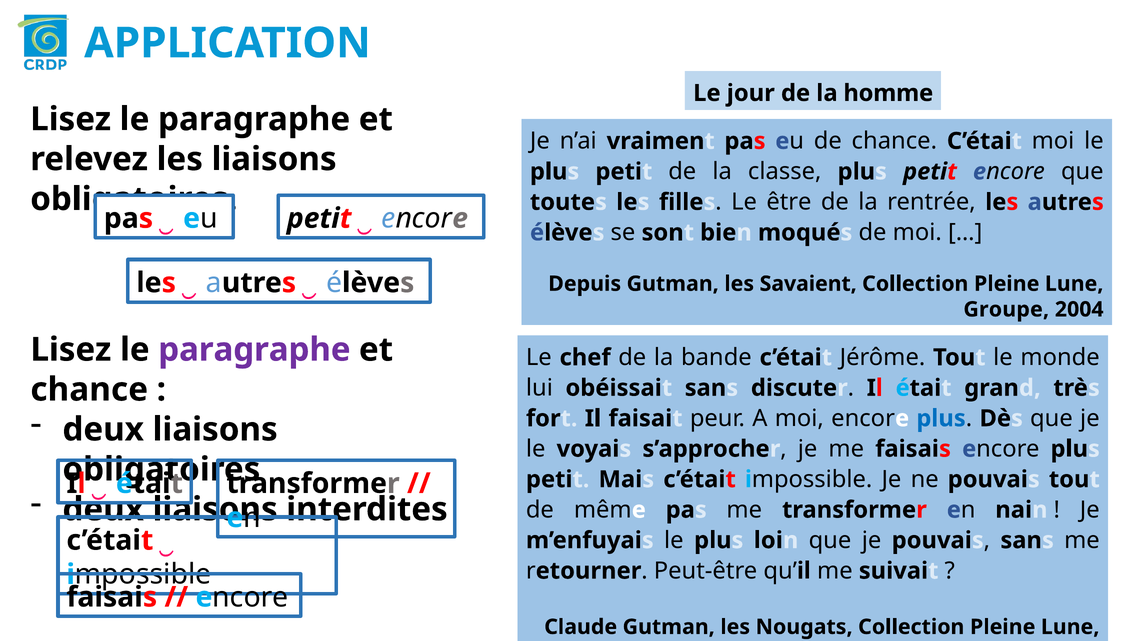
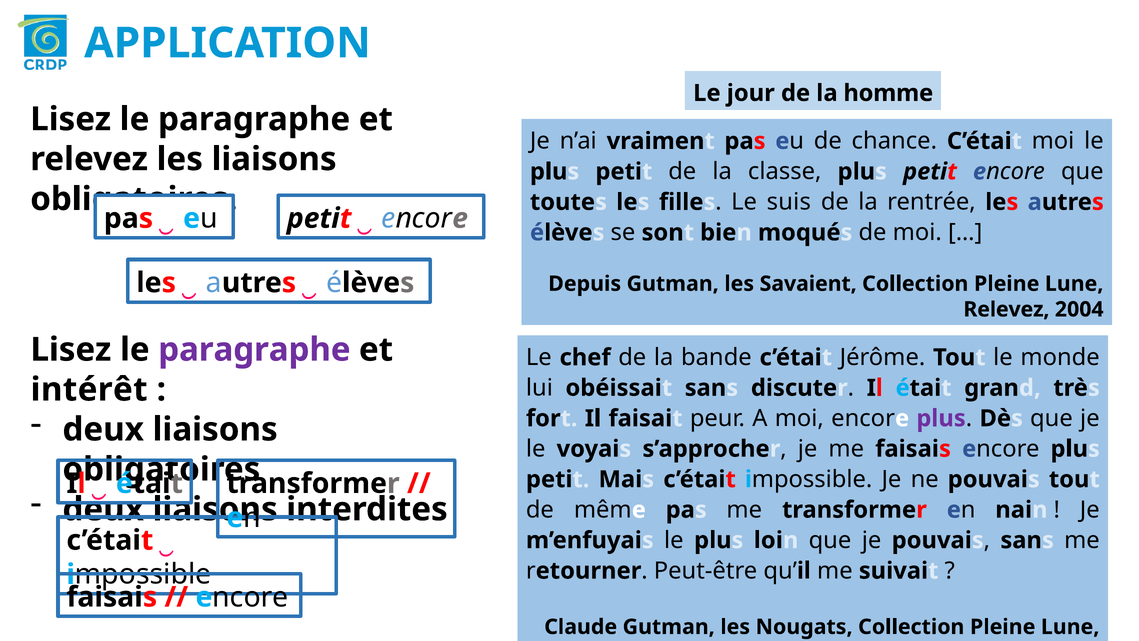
être: être -> suis
Groupe at (1006, 309): Groupe -> Relevez
chance at (89, 389): chance -> intérêt
plus at (941, 418) colour: blue -> purple
